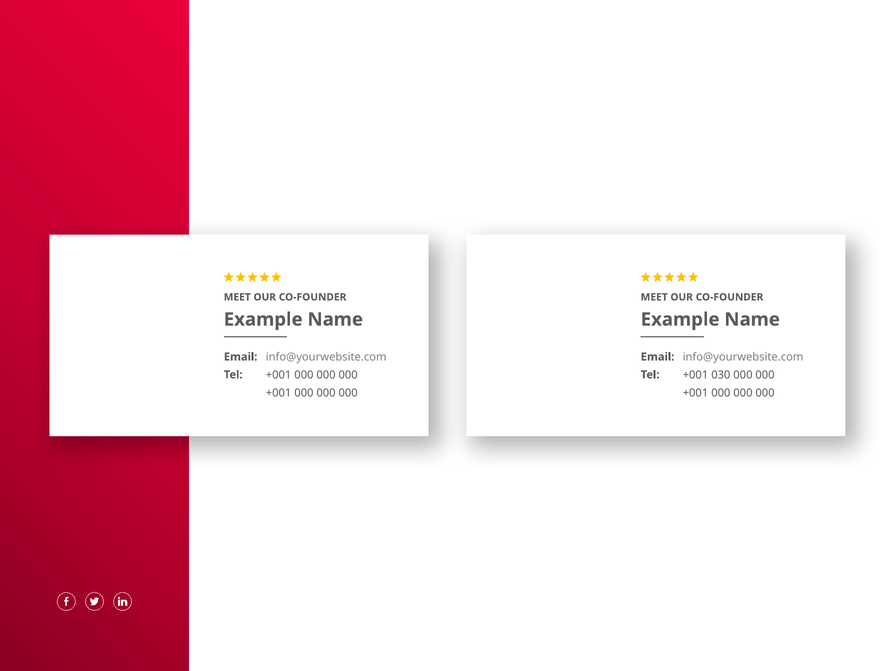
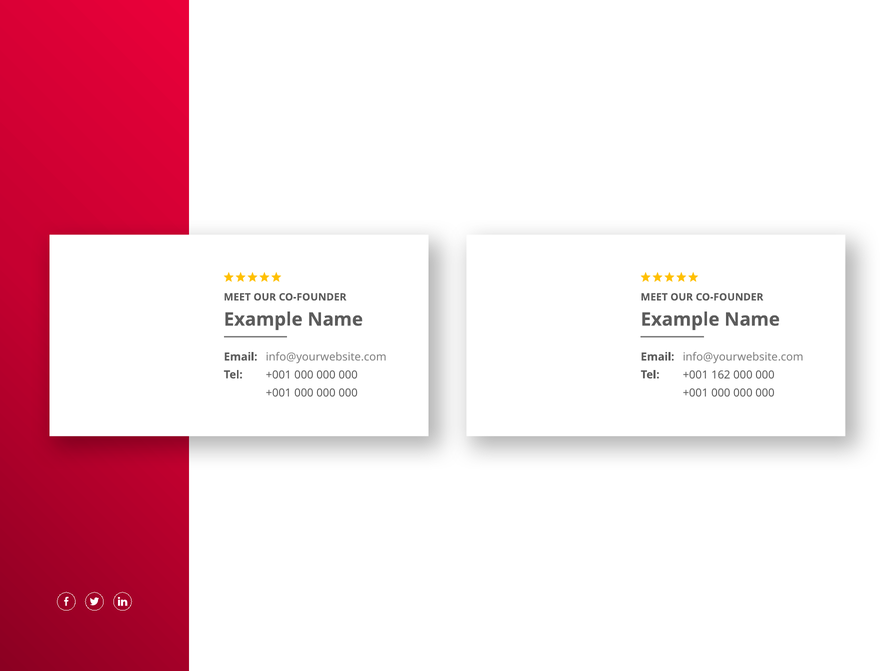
030: 030 -> 162
